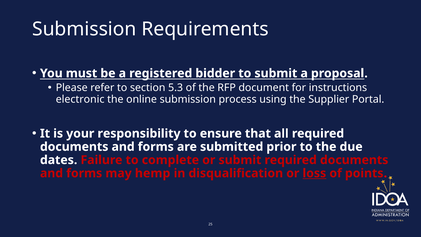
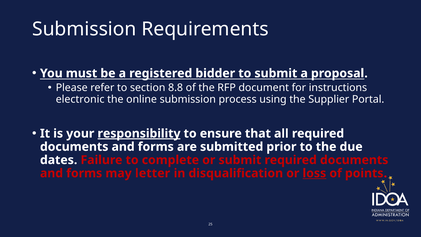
5.3: 5.3 -> 8.8
responsibility underline: none -> present
hemp: hemp -> letter
